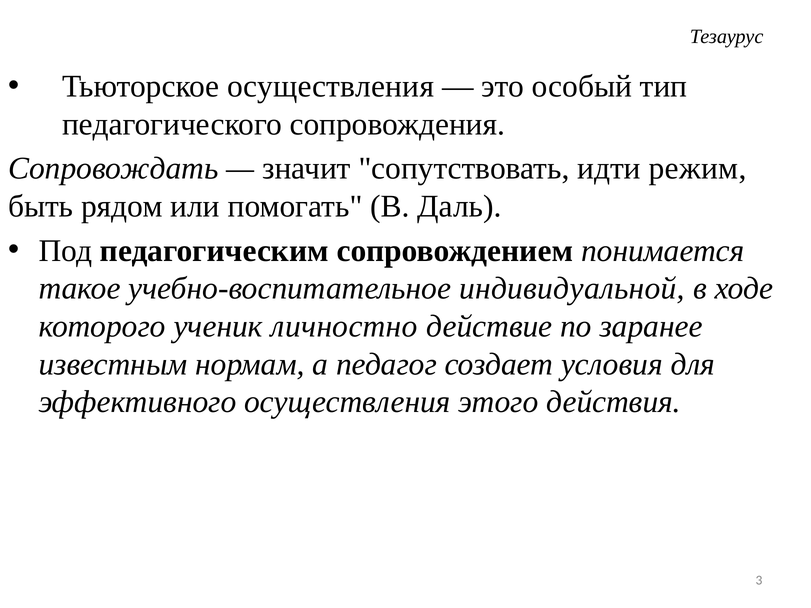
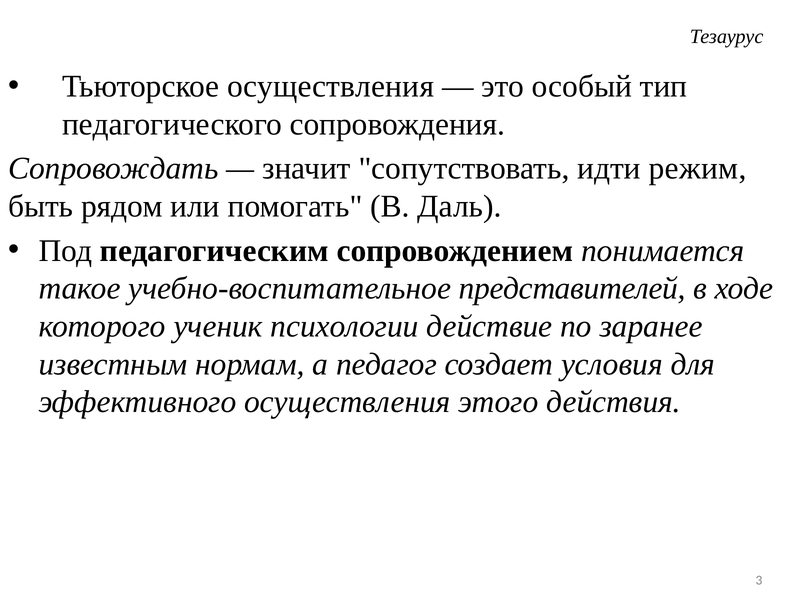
индивидуальной: индивидуальной -> представителей
личностно: личностно -> психологии
